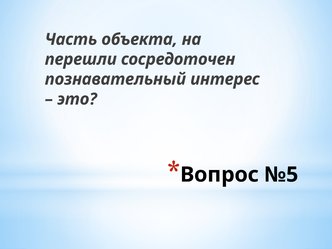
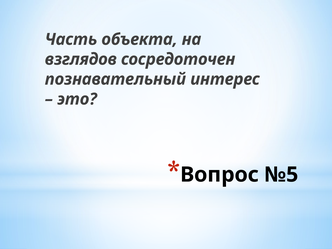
перешли: перешли -> взглядов
